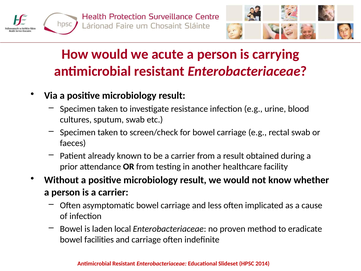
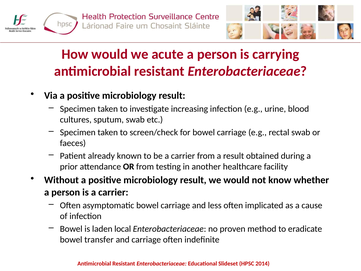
resistance: resistance -> increasing
facilities: facilities -> transfer
